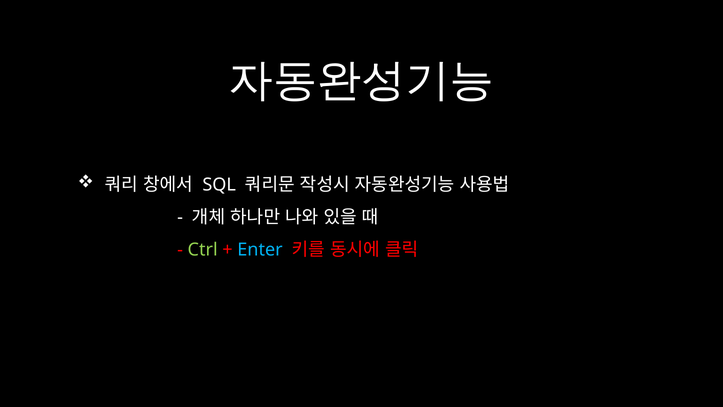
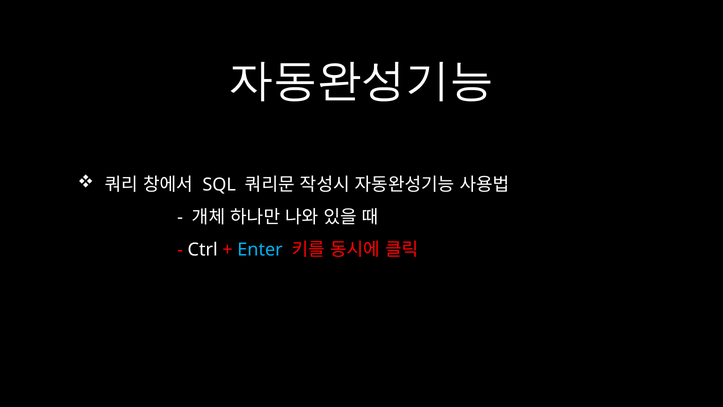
Ctrl colour: light green -> white
